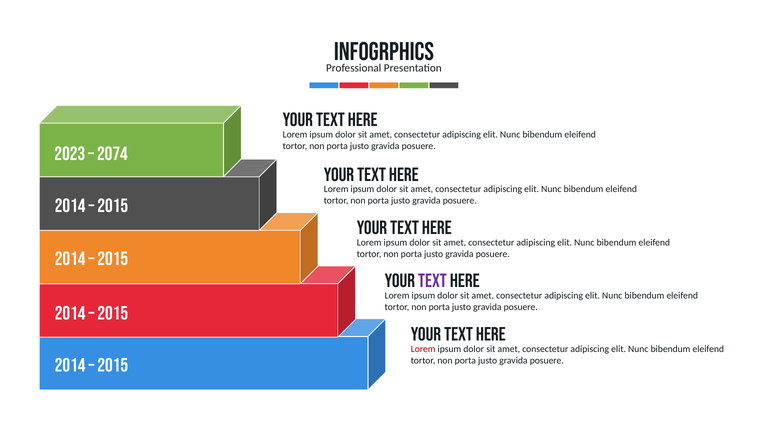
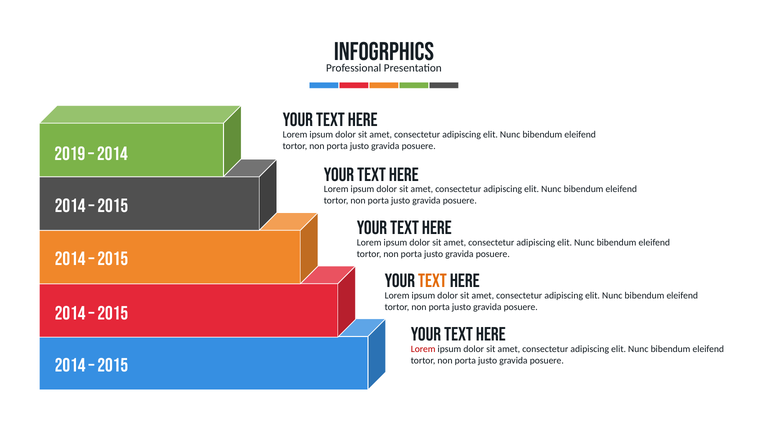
2023: 2023 -> 2019
2074 at (112, 154): 2074 -> 2014
text at (432, 281) colour: purple -> orange
